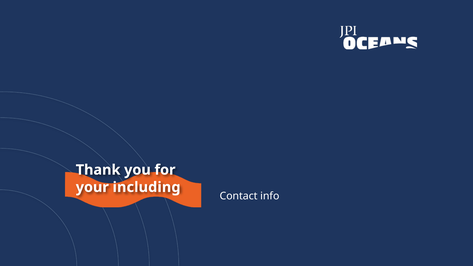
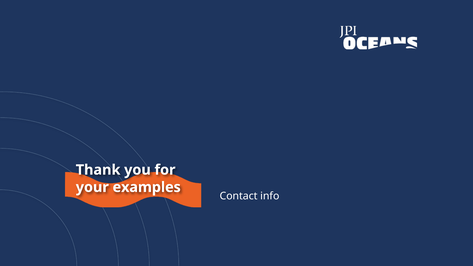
including: including -> examples
